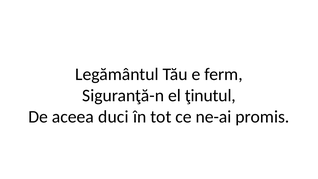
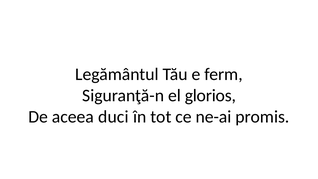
ţinutul: ţinutul -> glorios
